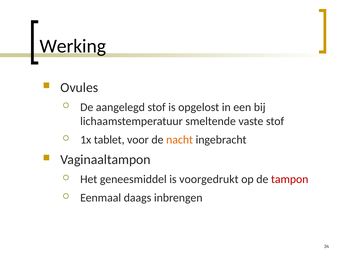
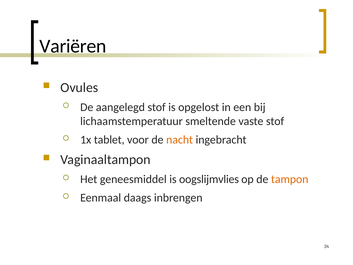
Werking: Werking -> Variëren
voorgedrukt: voorgedrukt -> oogslijmvlies
tampon colour: red -> orange
